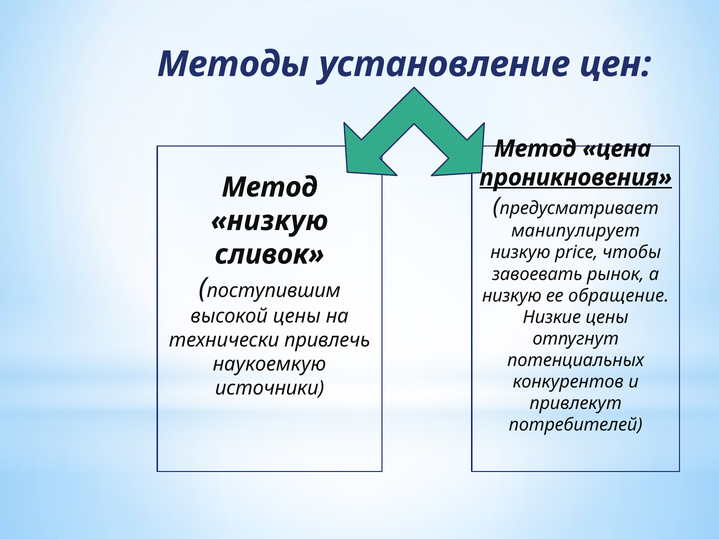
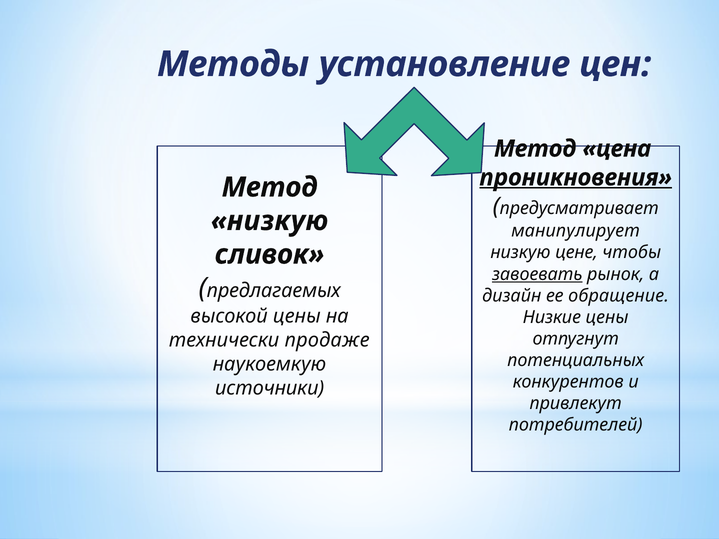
price: price -> цене
завоевать underline: none -> present
поступившим: поступившим -> предлагаемых
низкую at (512, 296): низкую -> дизайн
привлечь: привлечь -> продаже
